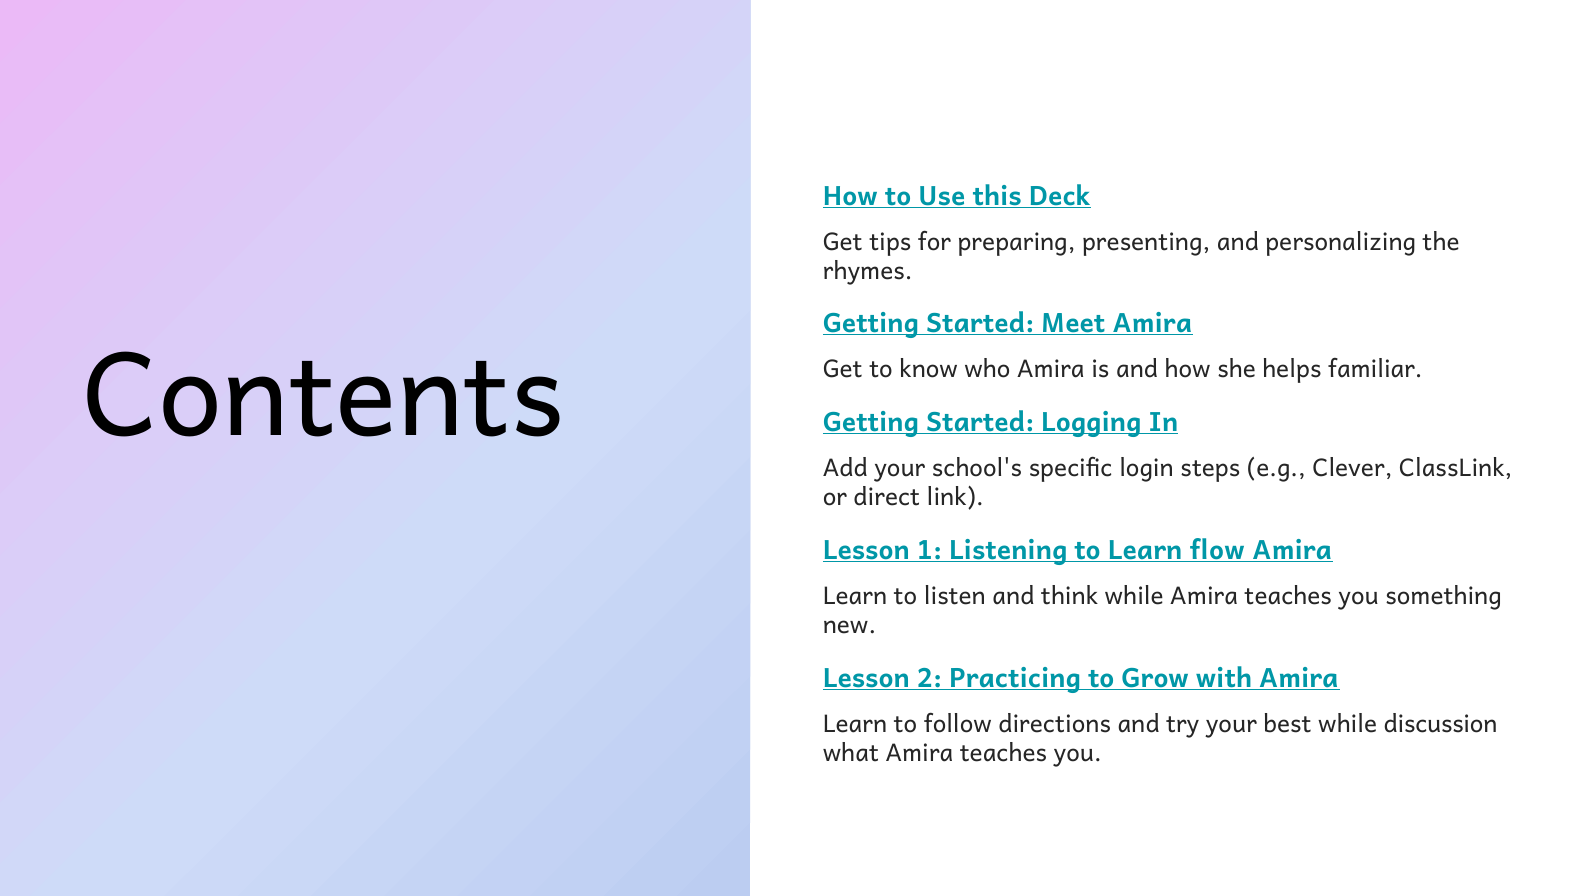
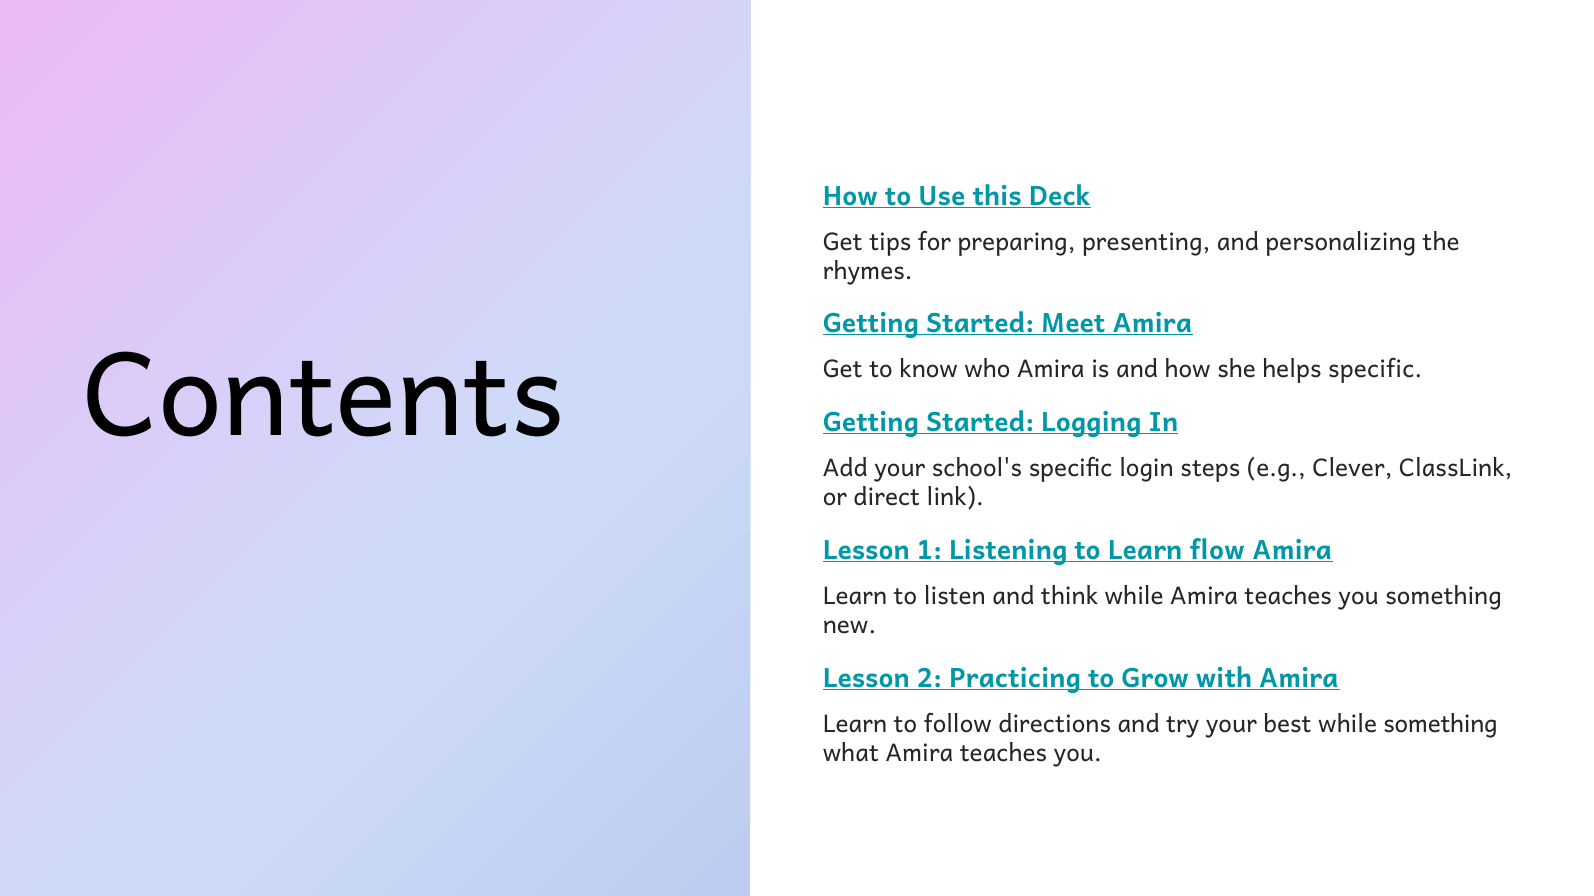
helps familiar: familiar -> specific
while discussion: discussion -> something
